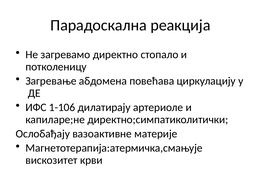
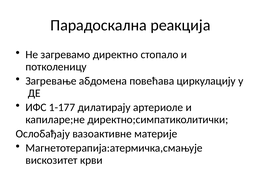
1-106: 1-106 -> 1-177
